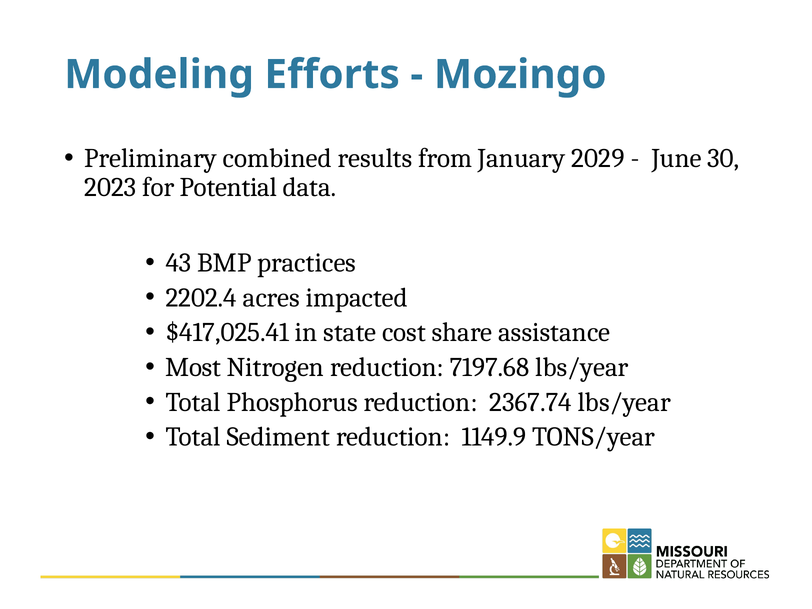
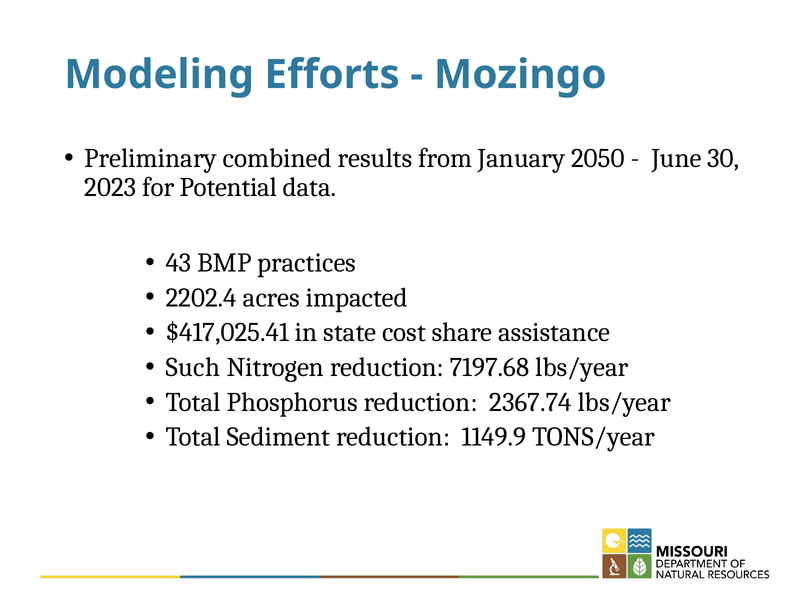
2029: 2029 -> 2050
Most: Most -> Such
